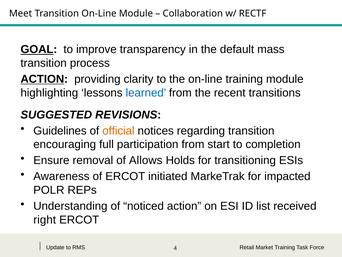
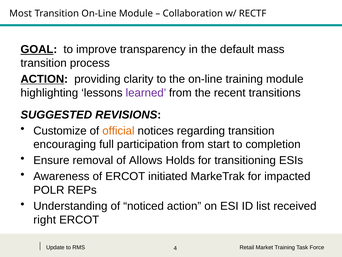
Meet: Meet -> Most
learned colour: blue -> purple
Guidelines: Guidelines -> Customize
